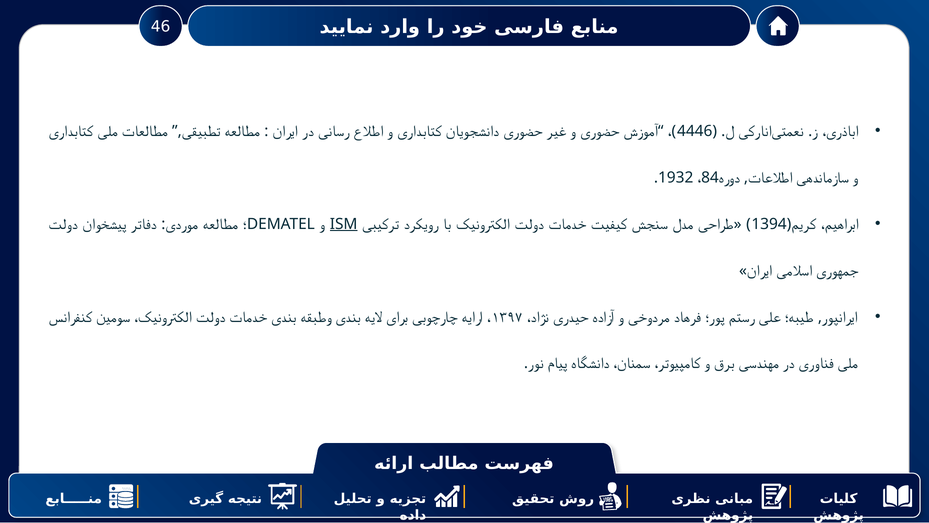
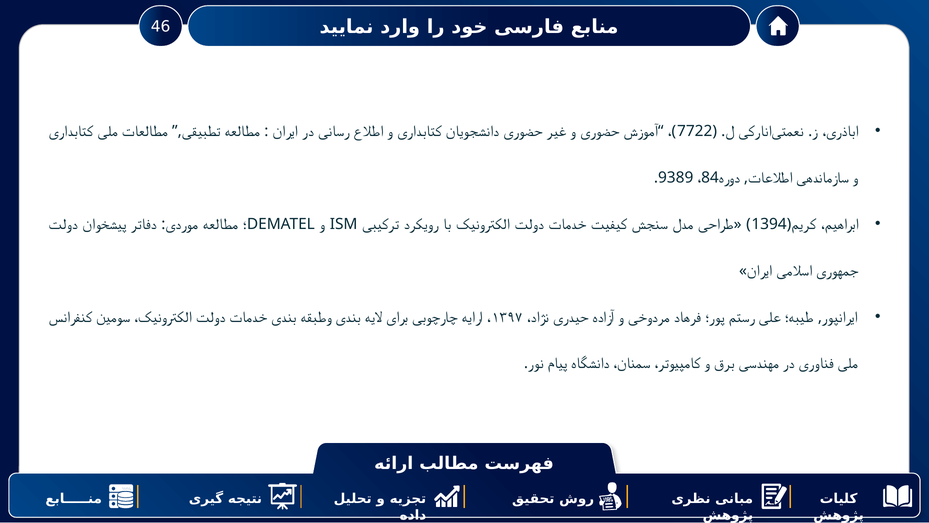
4446: 4446 -> 7722
1932: 1932 -> 9389
ISM underline: present -> none
